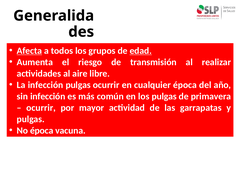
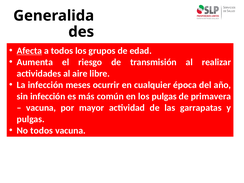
edad underline: present -> none
infección pulgas: pulgas -> meses
ocurrir at (41, 108): ocurrir -> vacuna
No época: época -> todos
